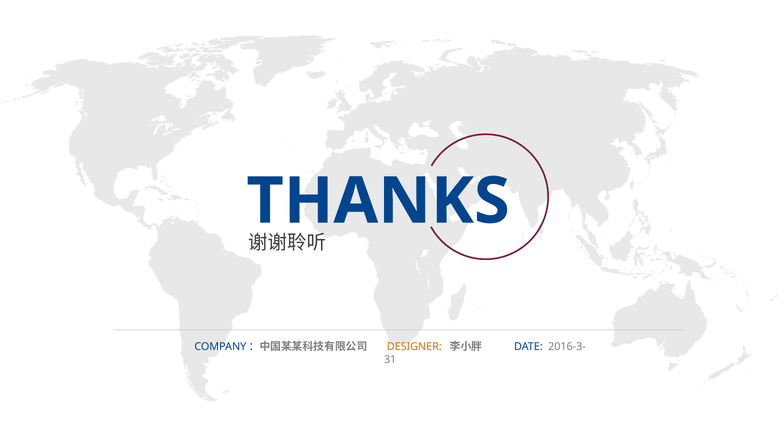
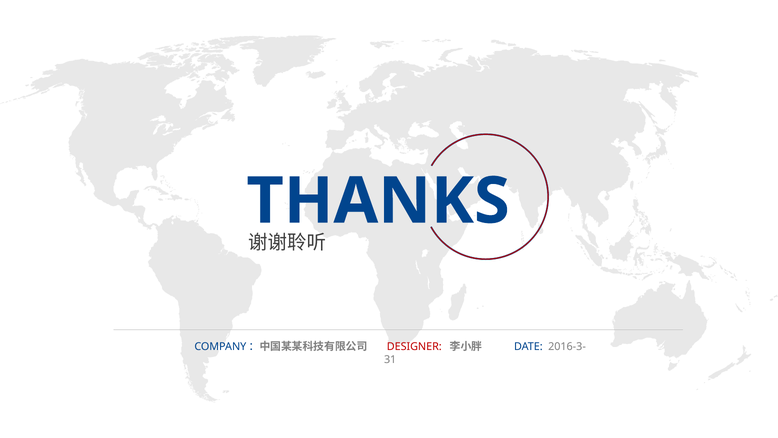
DESIGNER colour: orange -> red
